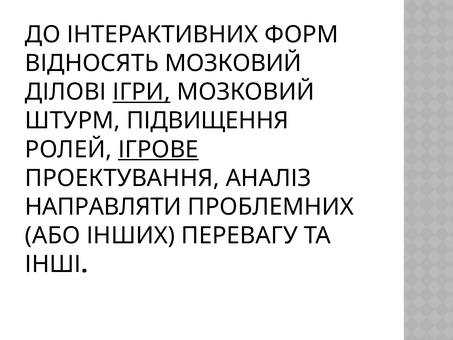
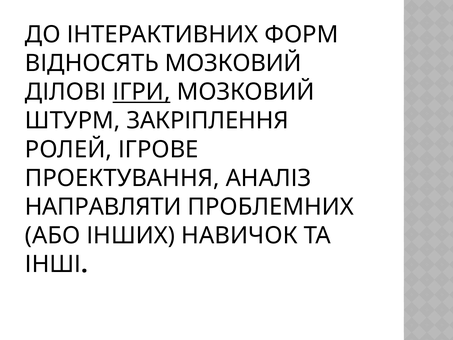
ПІДВИЩЕННЯ: ПІДВИЩЕННЯ -> ЗАКРІПЛЕННЯ
ІГРОВЕ underline: present -> none
ПЕРЕВАГУ: ПЕРЕВАГУ -> НАВИЧОК
